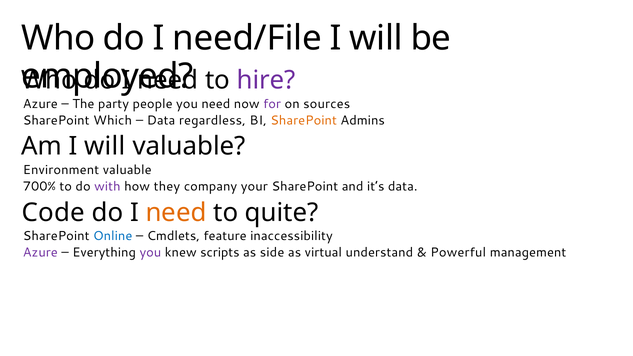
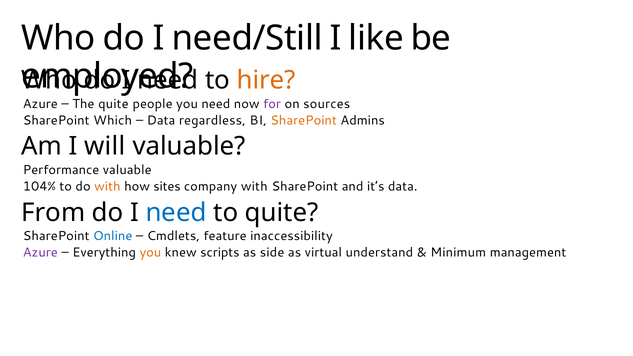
need/File: need/File -> need/Still
will at (376, 38): will -> like
hire colour: purple -> orange
The party: party -> quite
Environment: Environment -> Performance
700%: 700% -> 104%
with at (107, 187) colour: purple -> orange
they: they -> sites
company your: your -> with
Code: Code -> From
need at (176, 213) colour: orange -> blue
you at (150, 253) colour: purple -> orange
Powerful: Powerful -> Minimum
